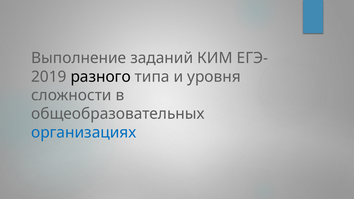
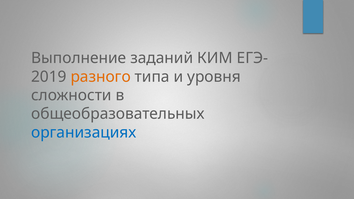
разного colour: black -> orange
